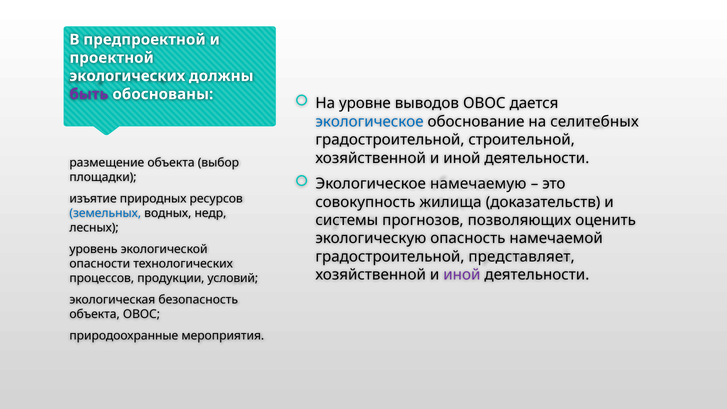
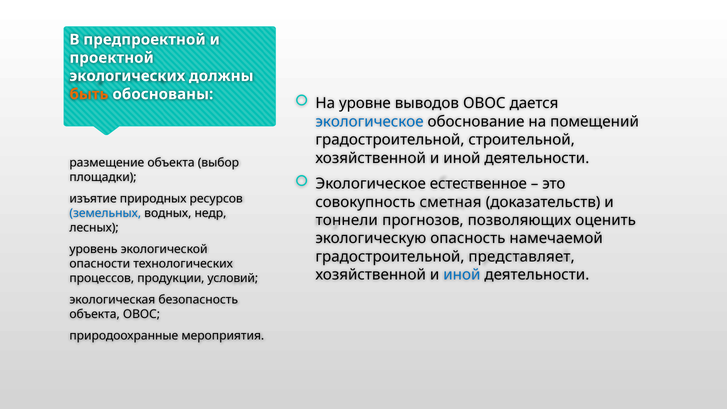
быть colour: purple -> orange
селитебных: селитебных -> помещений
намечаемую: намечаемую -> естественное
жилища: жилища -> сметная
системы: системы -> тоннели
иной at (462, 275) colour: purple -> blue
